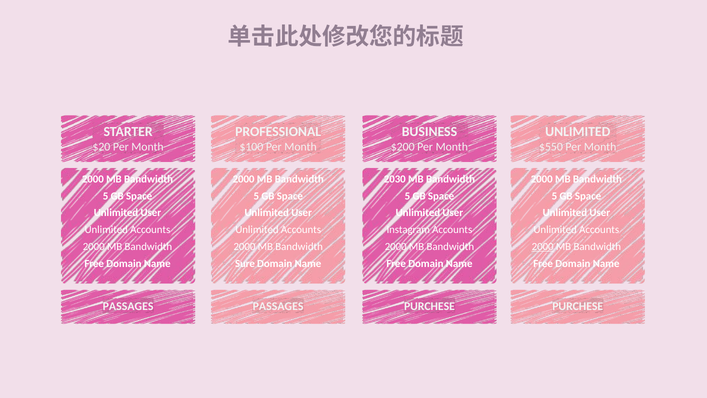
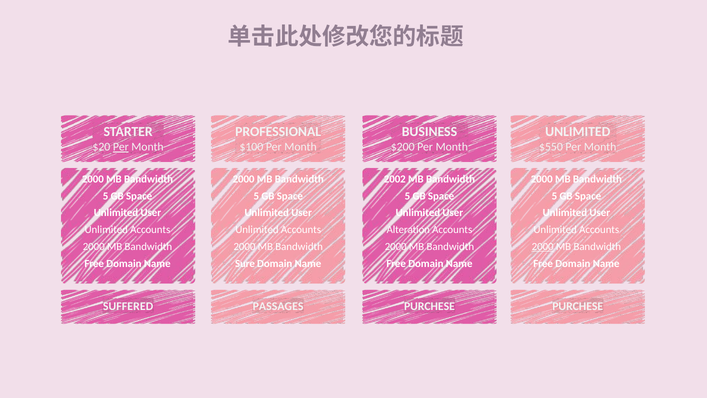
Per at (121, 147) underline: none -> present
2030: 2030 -> 2002
Instagram: Instagram -> Alteration
PASSAGES at (128, 306): PASSAGES -> SUFFERED
